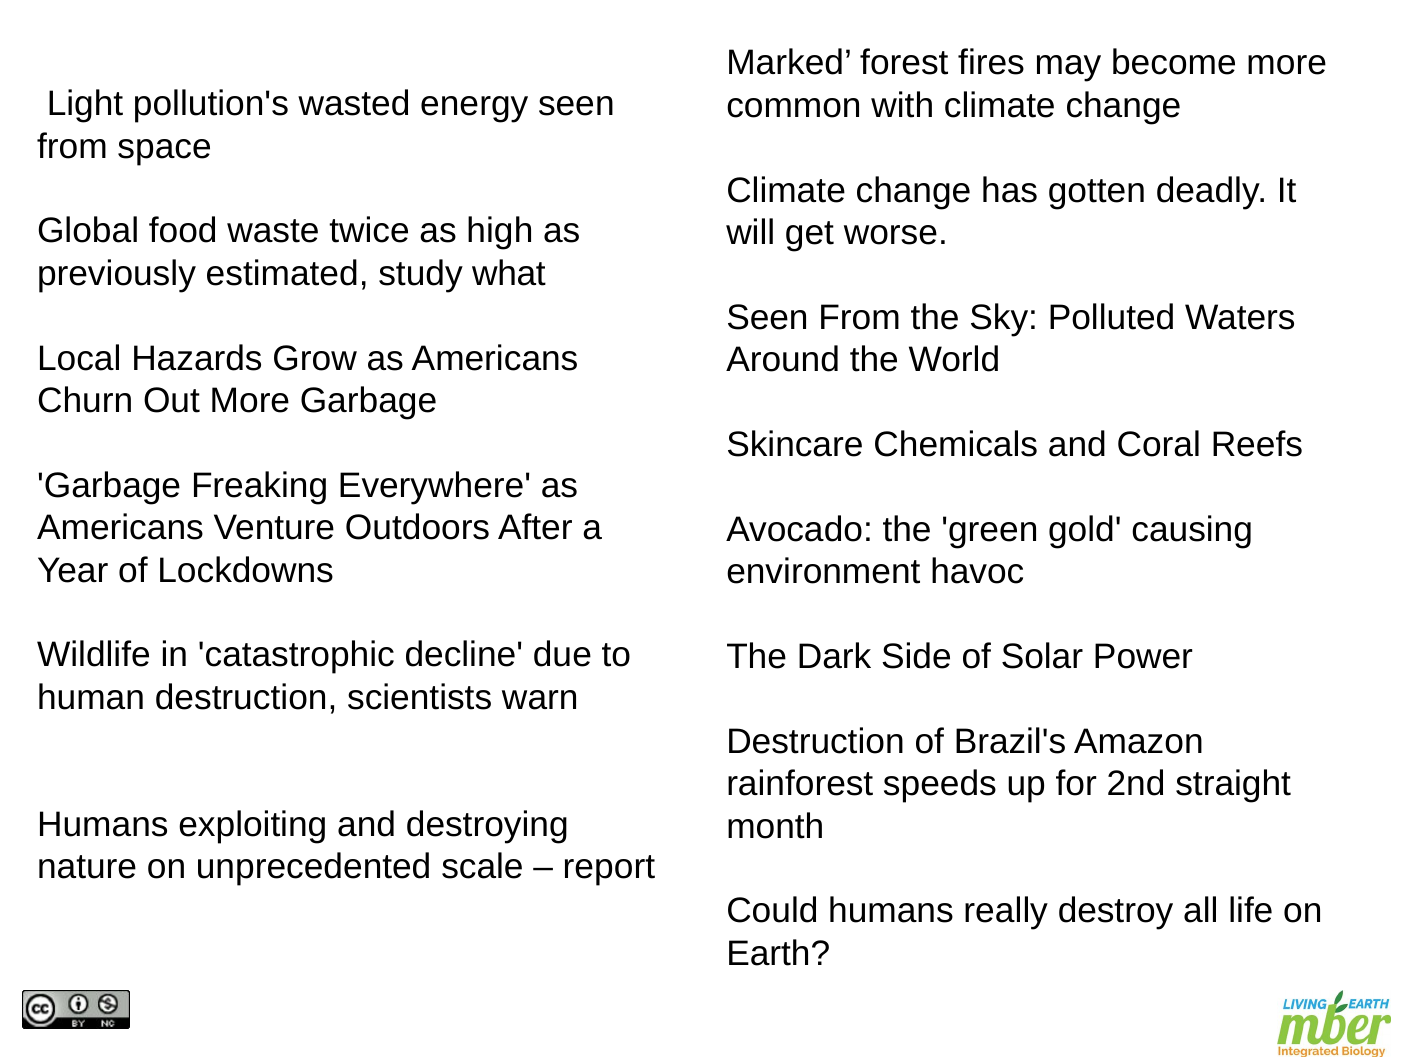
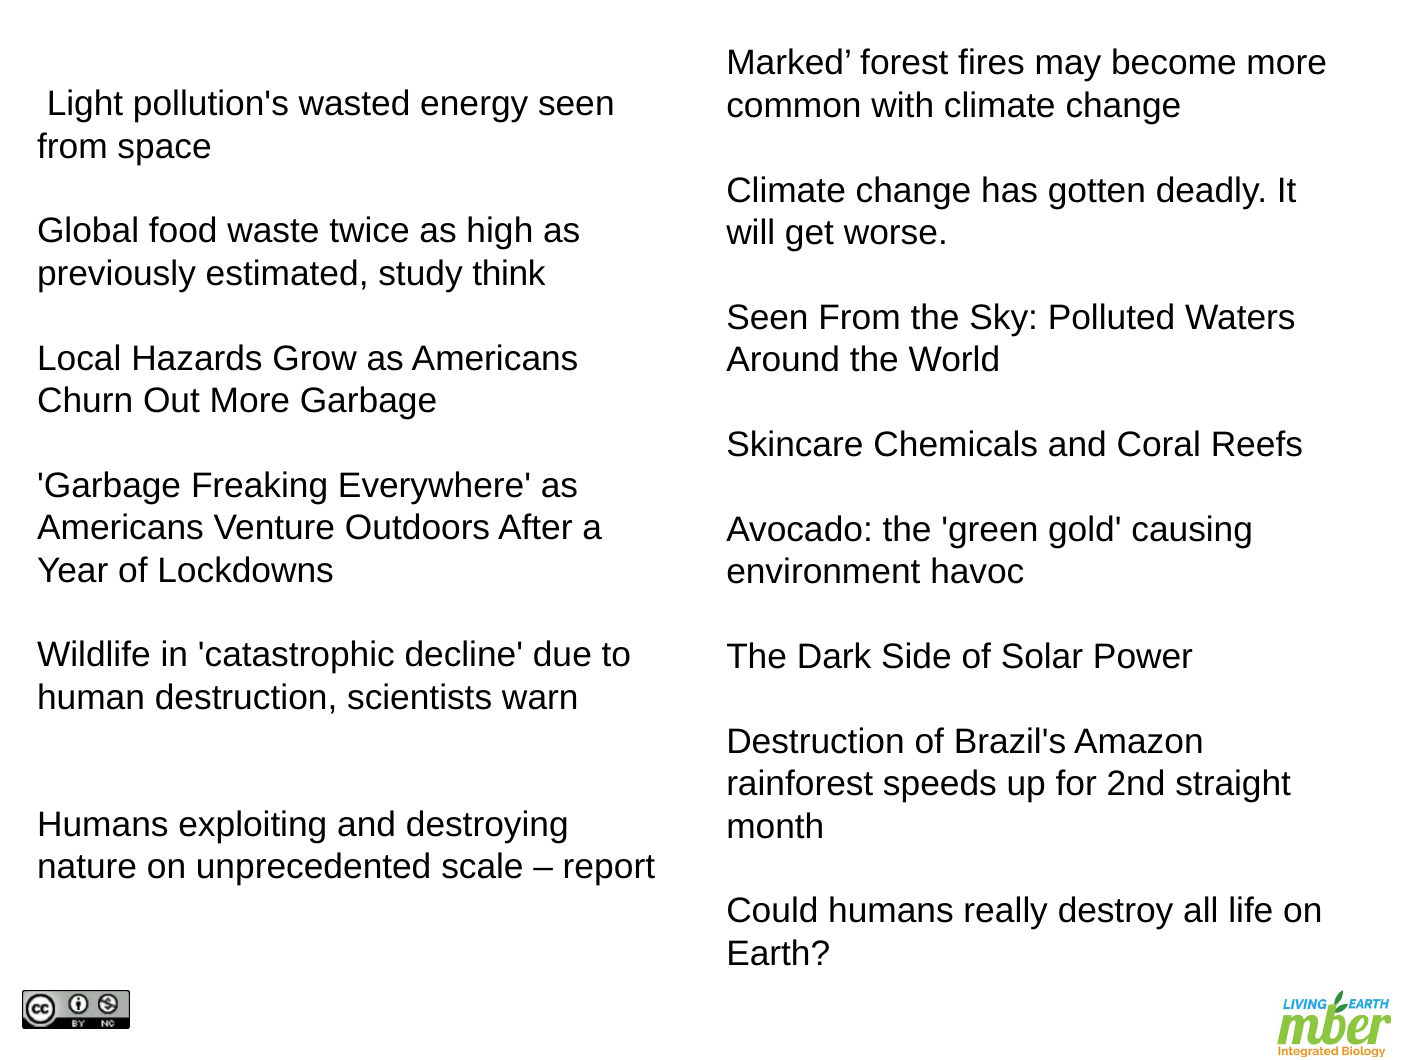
what: what -> think
